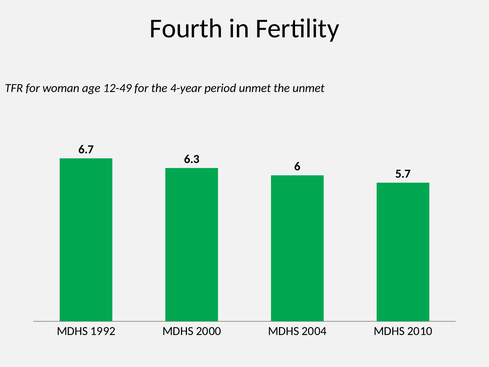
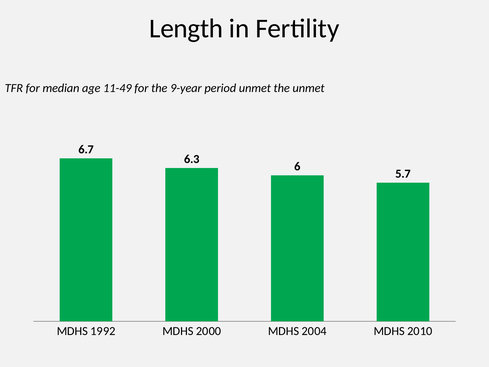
Fourth: Fourth -> Length
woman: woman -> median
12-49: 12-49 -> 11-49
4-year: 4-year -> 9-year
